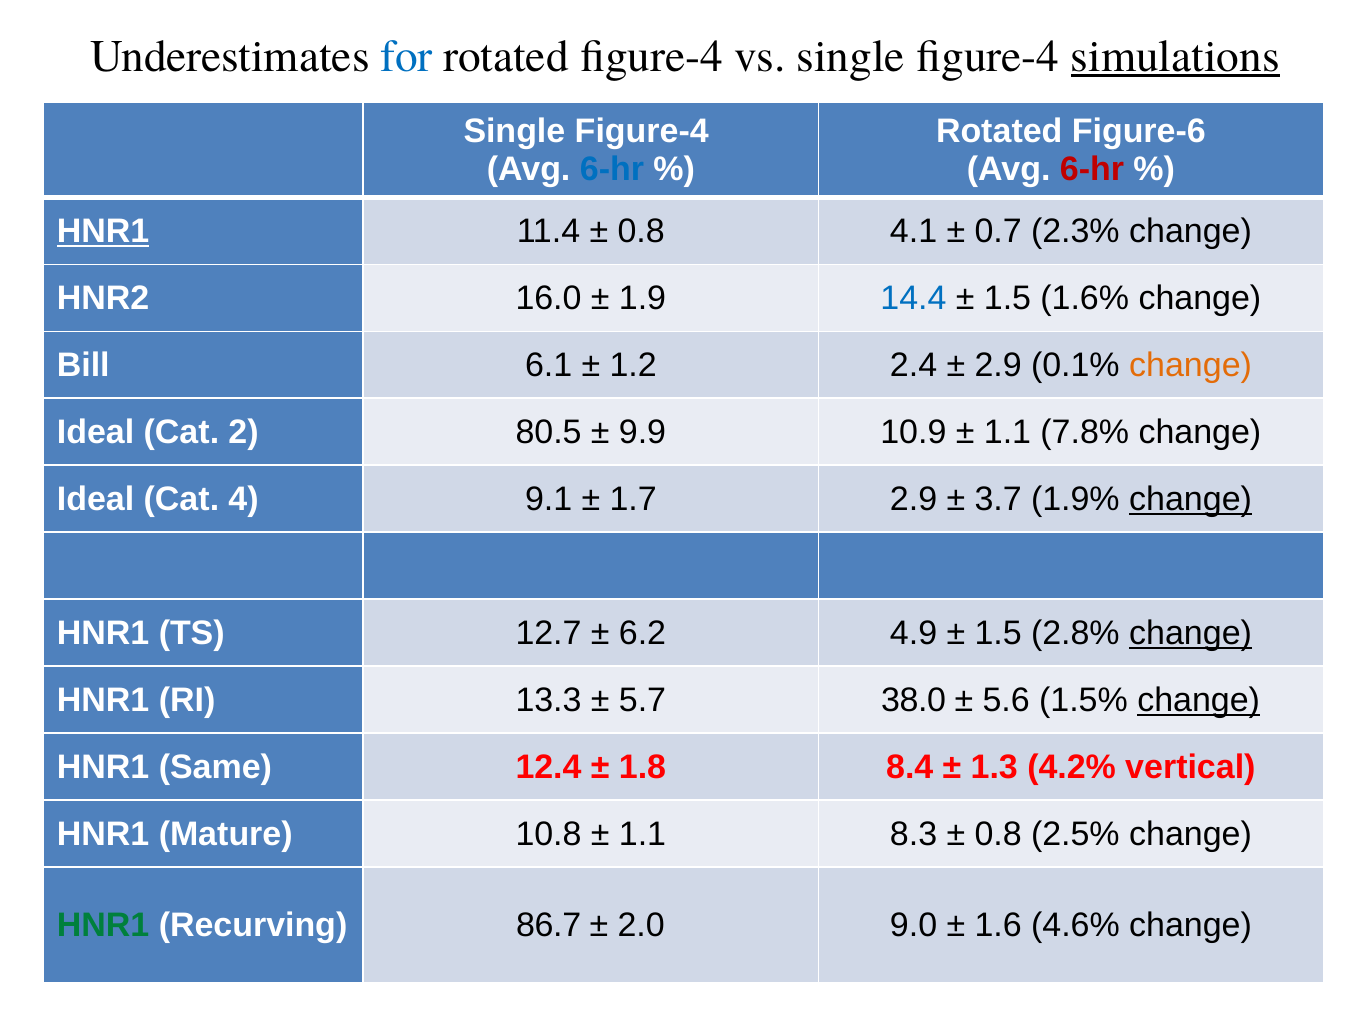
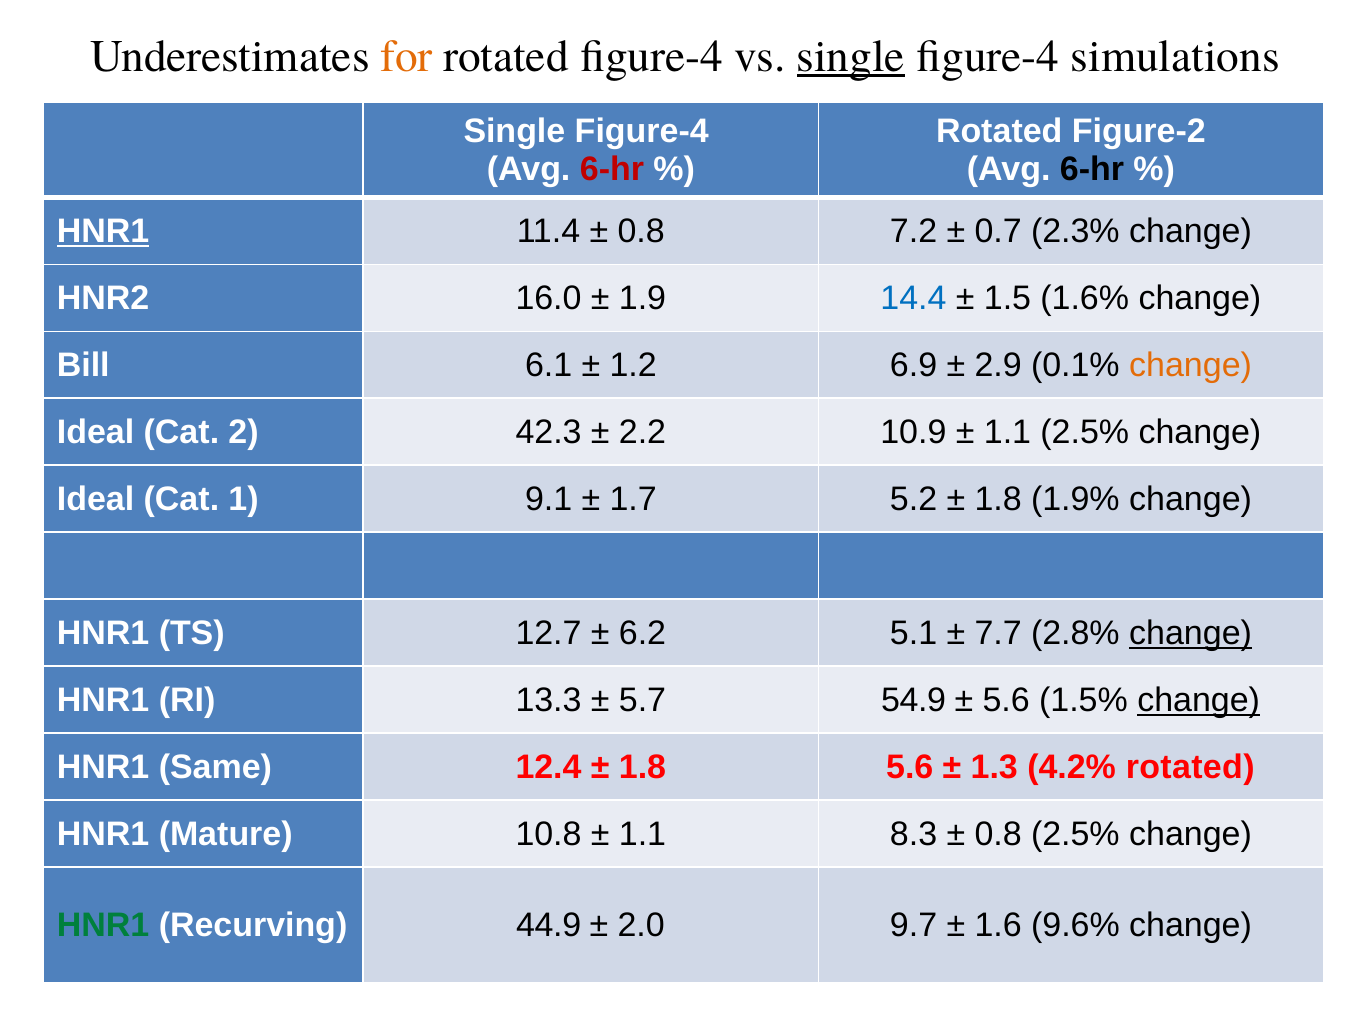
for colour: blue -> orange
single at (851, 56) underline: none -> present
simulations underline: present -> none
Figure-6: Figure-6 -> Figure-2
6-hr at (612, 169) colour: blue -> red
6-hr at (1092, 169) colour: red -> black
4.1: 4.1 -> 7.2
2.4: 2.4 -> 6.9
80.5: 80.5 -> 42.3
9.9 at (643, 432): 9.9 -> 2.2
1.1 7.8%: 7.8% -> 2.5%
4: 4 -> 1
2.9 at (914, 499): 2.9 -> 5.2
3.7 at (998, 499): 3.7 -> 1.8
change at (1191, 499) underline: present -> none
4.9: 4.9 -> 5.1
1.5 at (998, 633): 1.5 -> 7.7
38.0: 38.0 -> 54.9
1.8 8.4: 8.4 -> 5.6
4.2% vertical: vertical -> rotated
86.7: 86.7 -> 44.9
9.0: 9.0 -> 9.7
4.6%: 4.6% -> 9.6%
